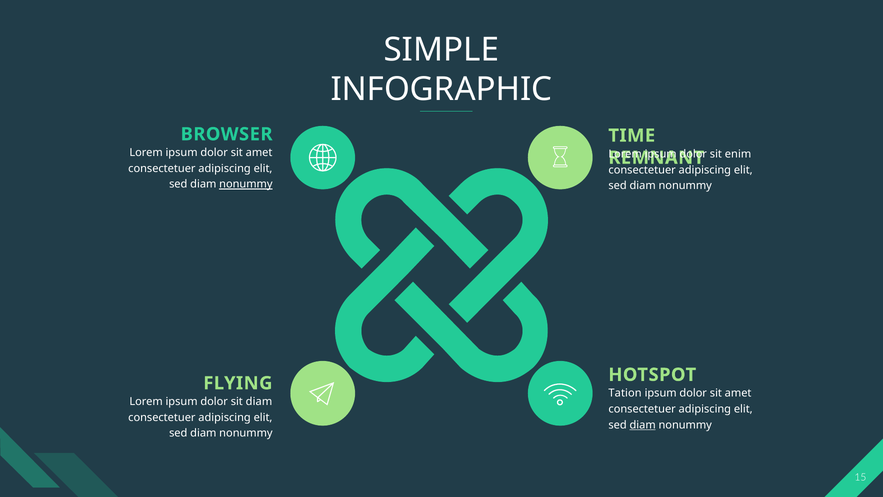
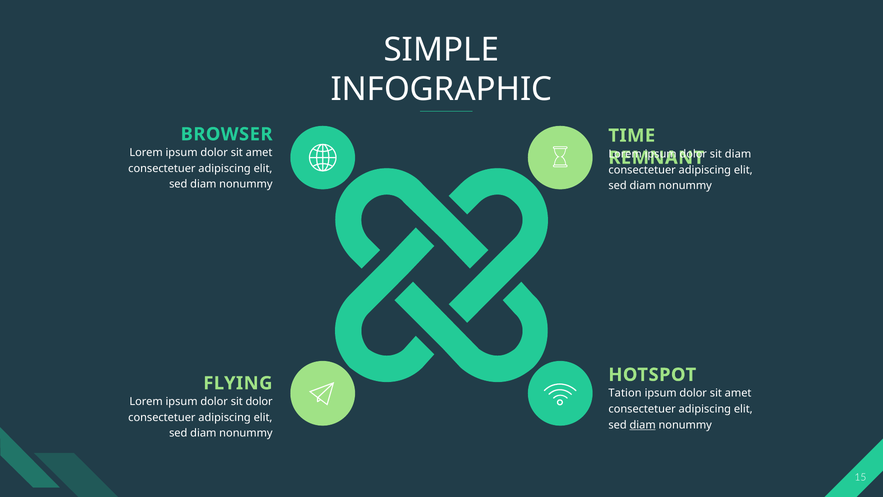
sit enim: enim -> diam
nonummy at (246, 184) underline: present -> none
sit diam: diam -> dolor
